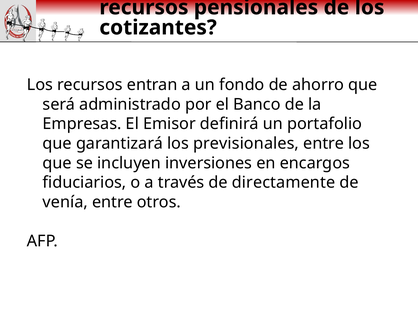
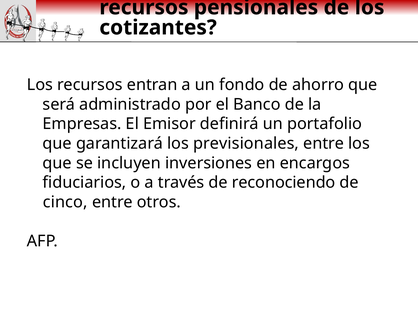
directamente: directamente -> reconociendo
venía: venía -> cinco
